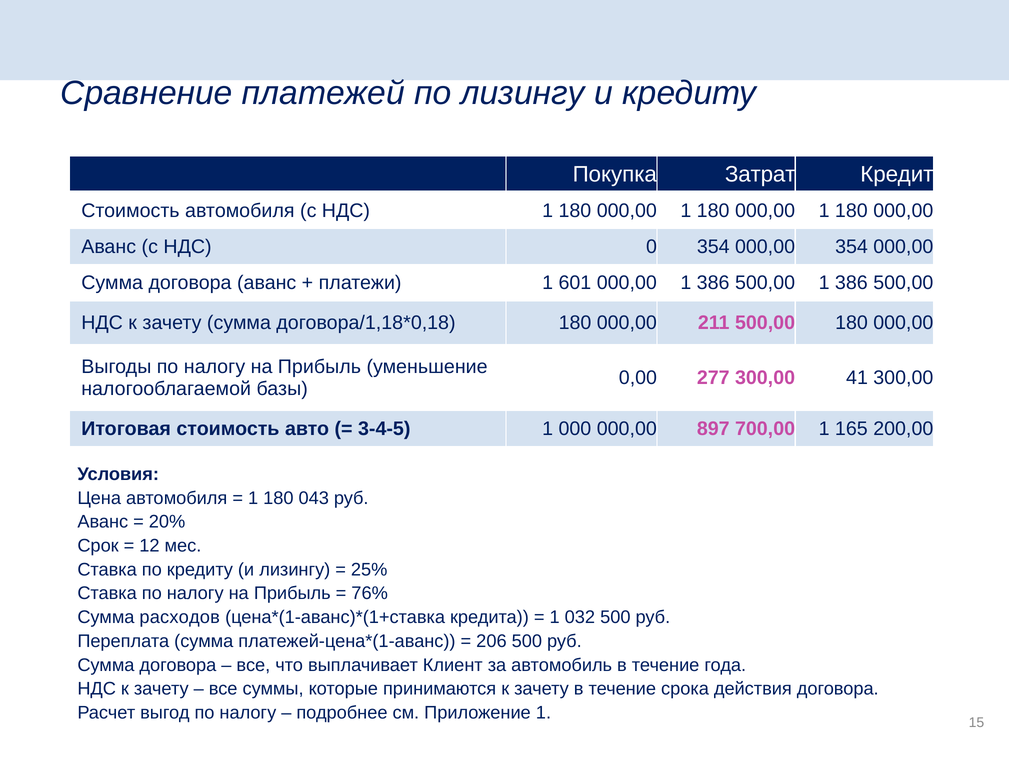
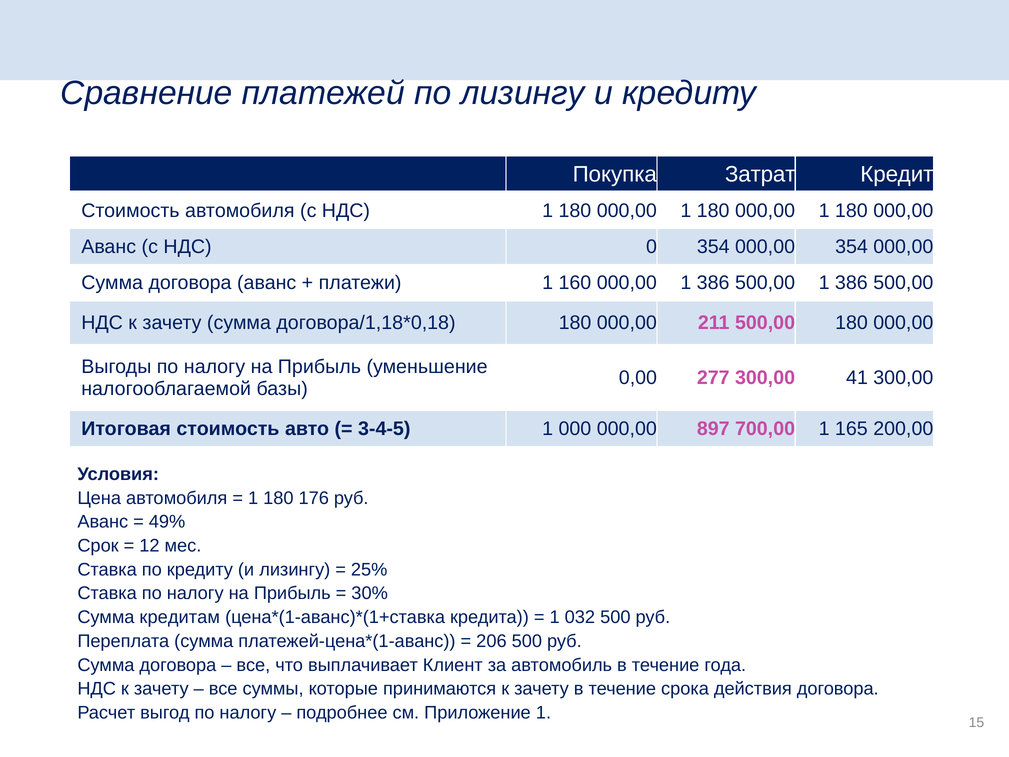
601: 601 -> 160
043: 043 -> 176
20%: 20% -> 49%
76%: 76% -> 30%
расходов: расходов -> кредитам
